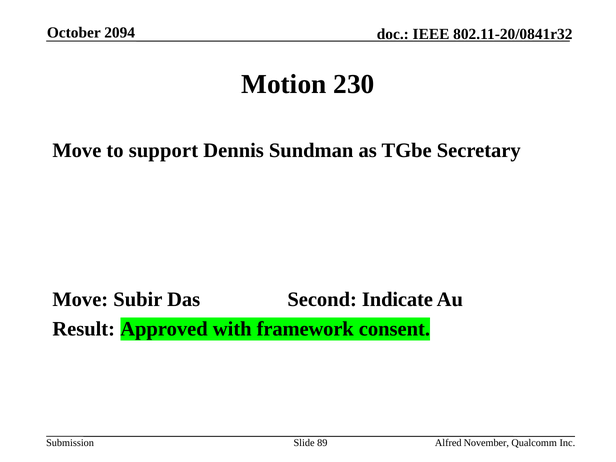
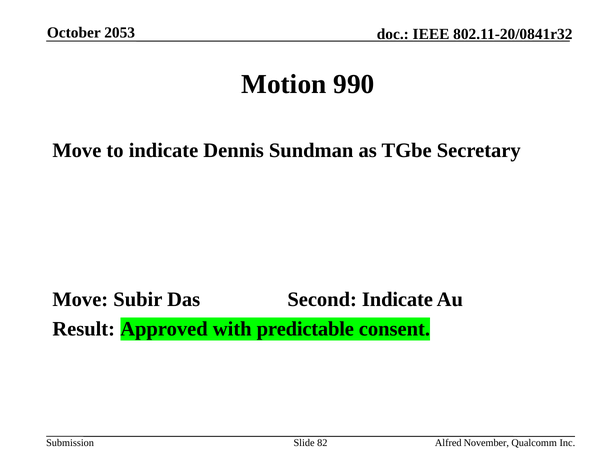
2094: 2094 -> 2053
230: 230 -> 990
to support: support -> indicate
framework: framework -> predictable
89: 89 -> 82
